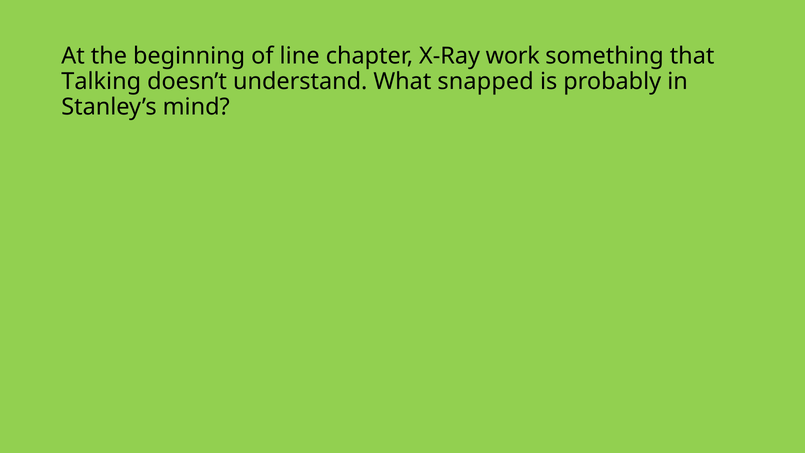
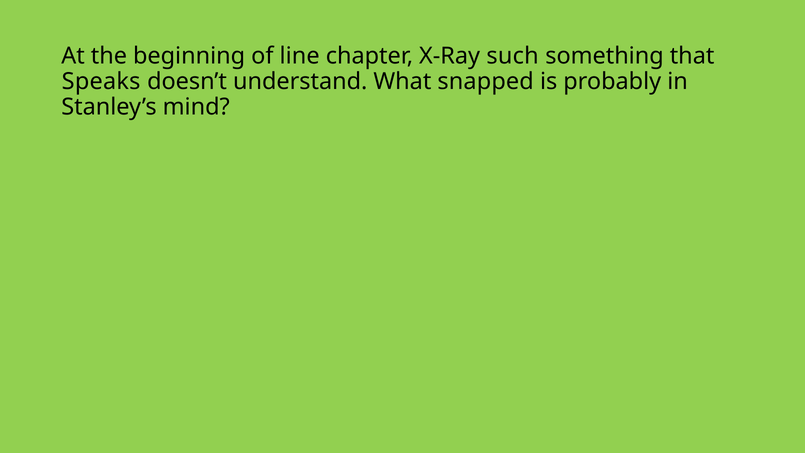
work: work -> such
Talking: Talking -> Speaks
